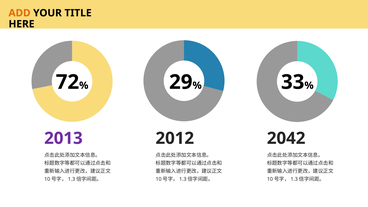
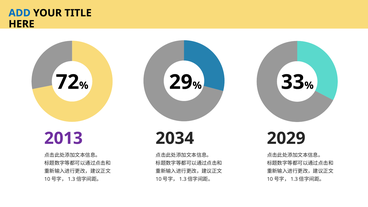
ADD colour: orange -> blue
2012: 2012 -> 2034
2042: 2042 -> 2029
